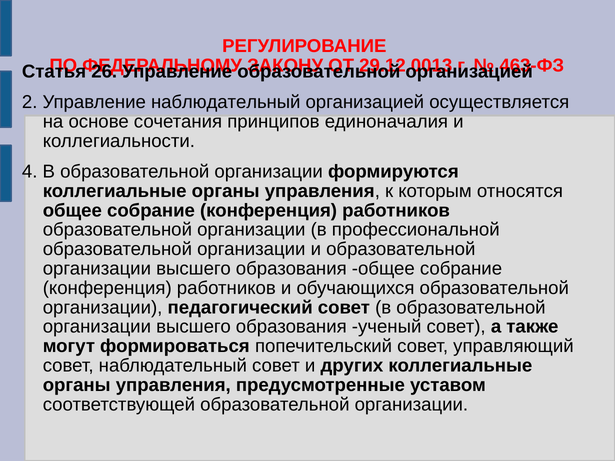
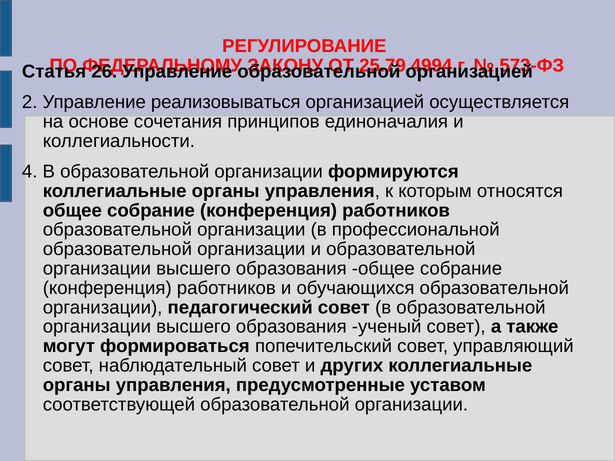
29.12.0013: 29.12.0013 -> 25.79.4994
463-ФЗ: 463-ФЗ -> 573-ФЗ
Управление наблюдательный: наблюдательный -> реализовываться
